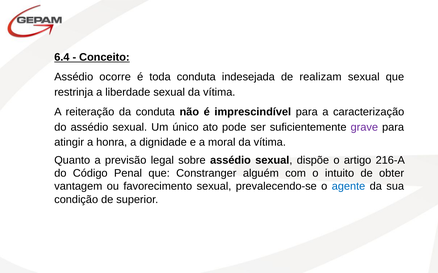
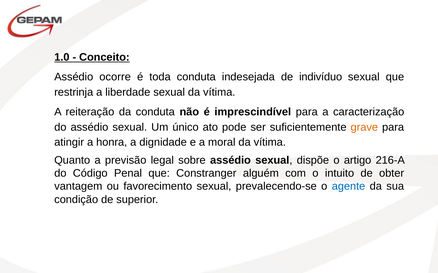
6.4: 6.4 -> 1.0
realizam: realizam -> indivíduo
grave colour: purple -> orange
